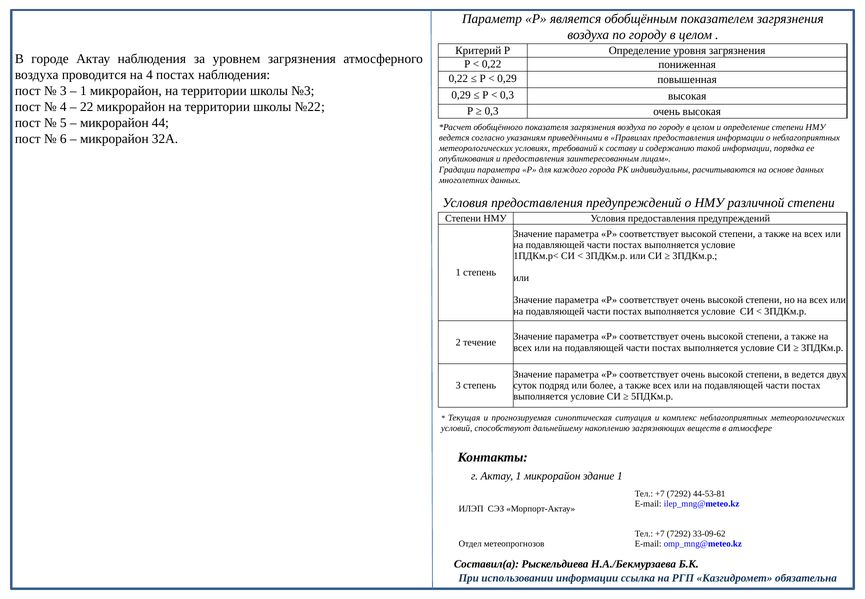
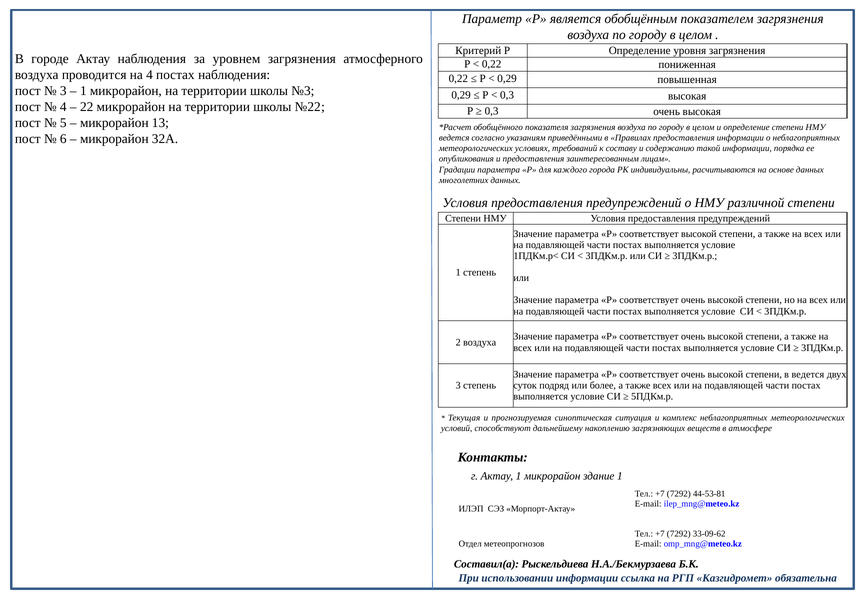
44: 44 -> 13
2 течение: течение -> воздуха
